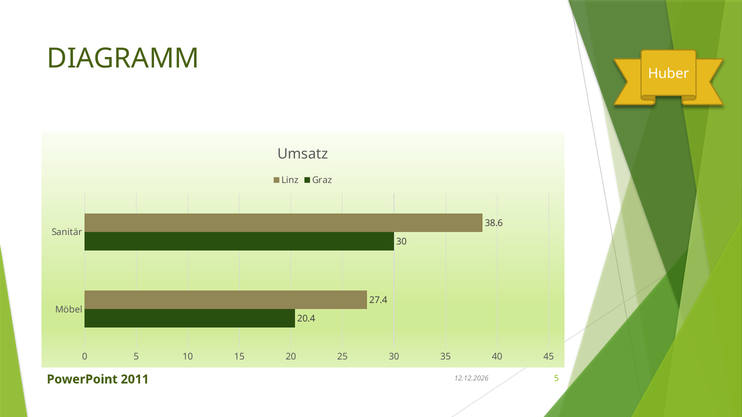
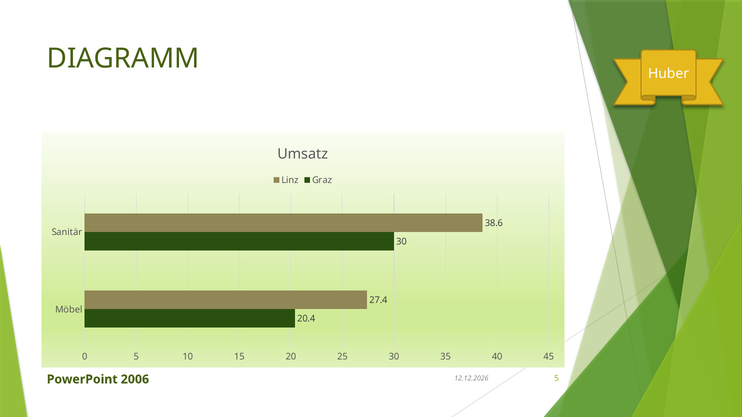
2011: 2011 -> 2006
